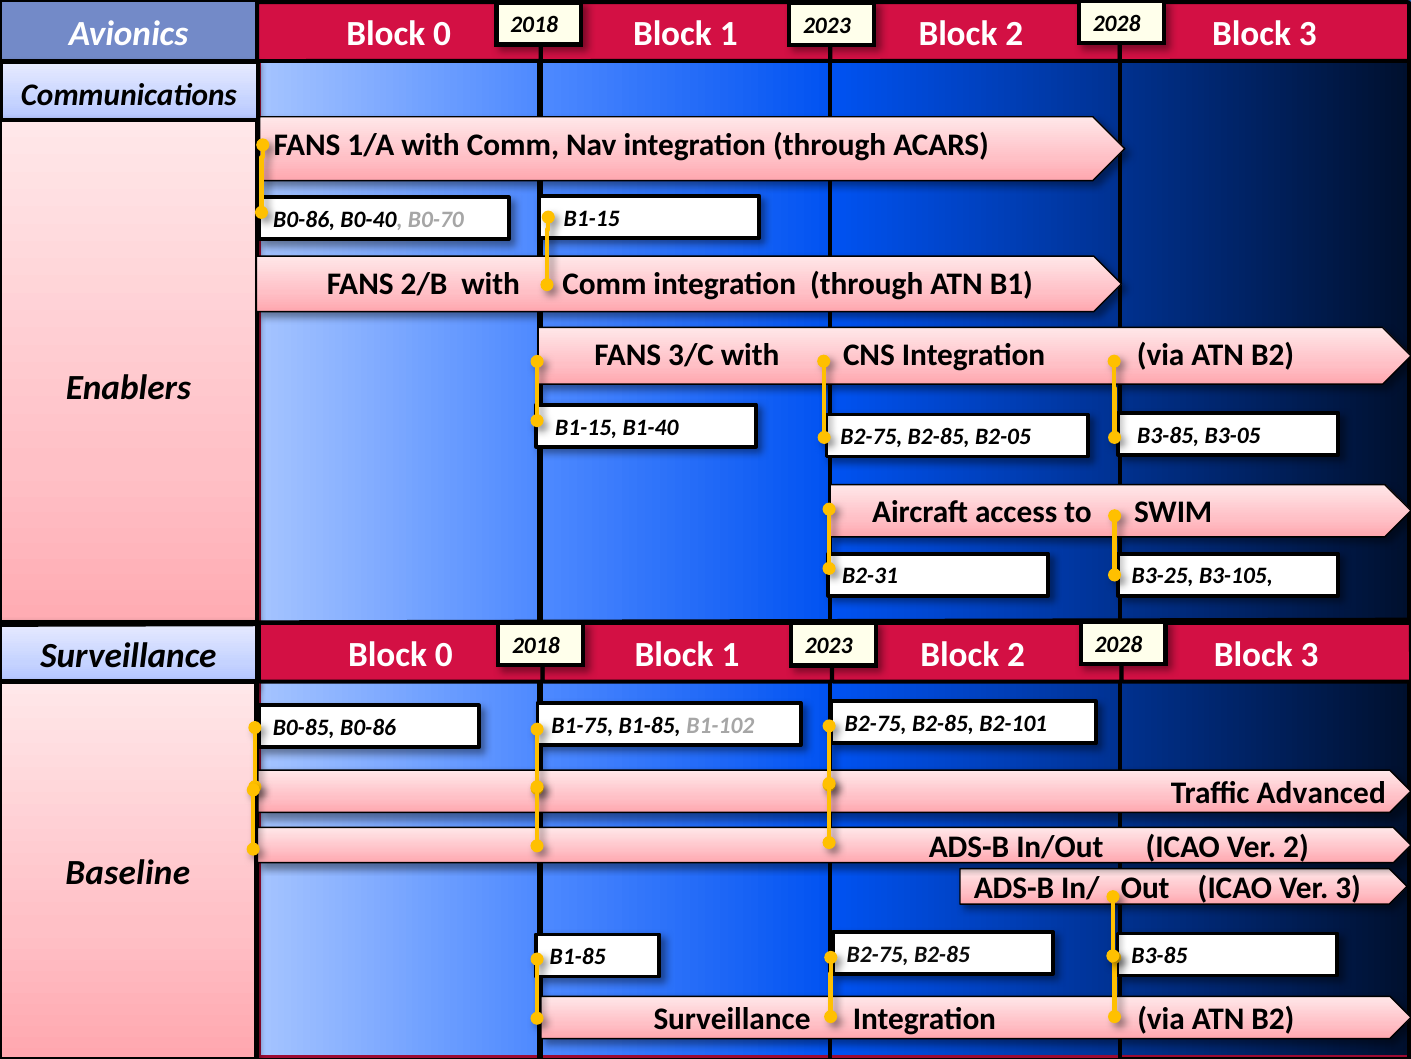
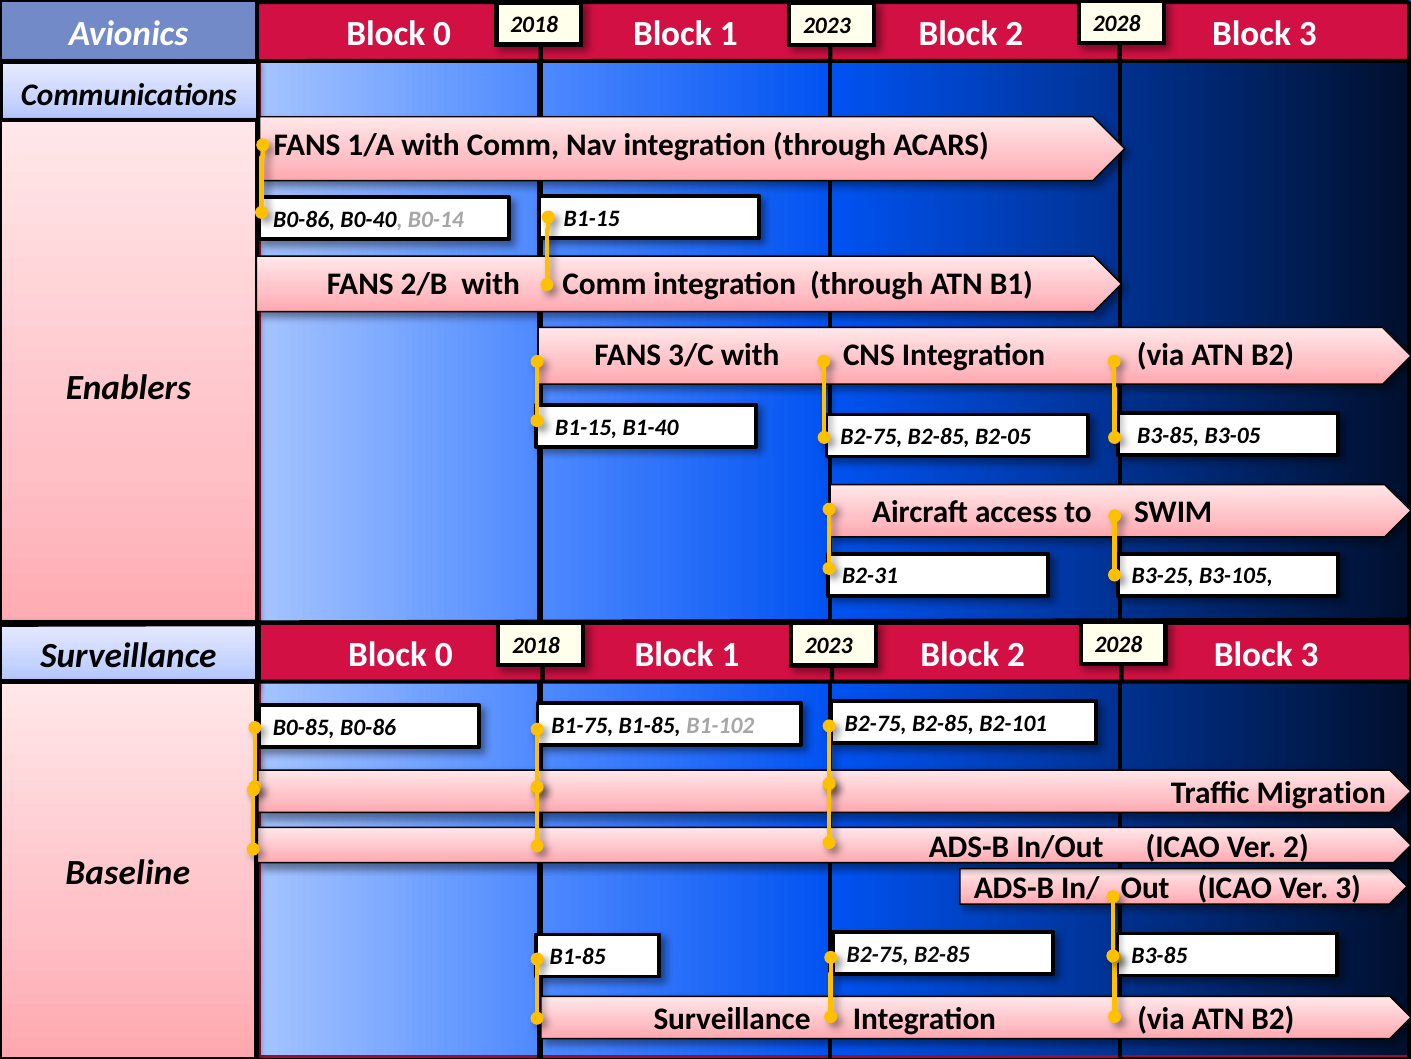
B0-70: B0-70 -> B0-14
Advanced: Advanced -> Migration
